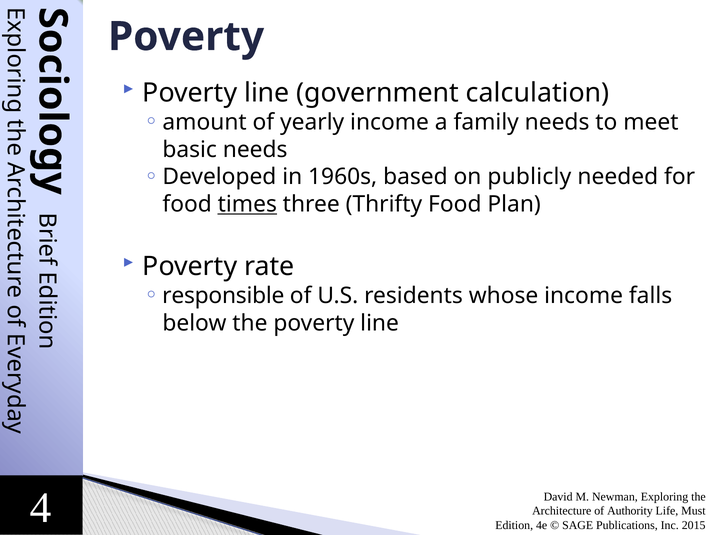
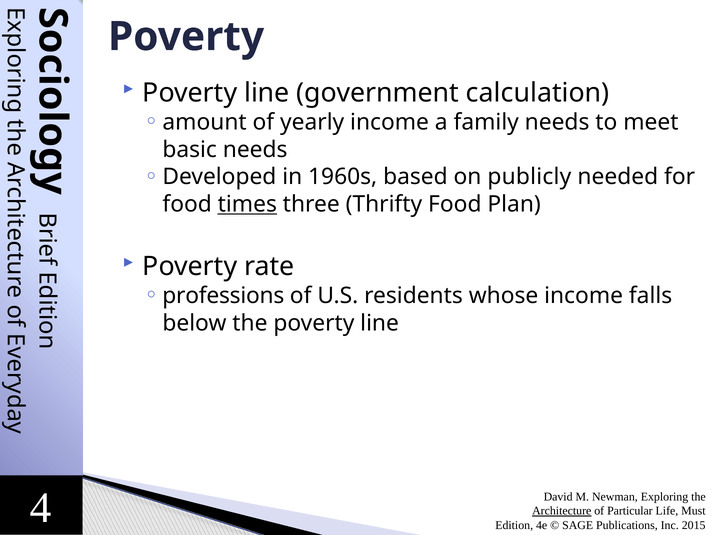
responsible: responsible -> professions
Architecture underline: none -> present
Authority: Authority -> Particular
